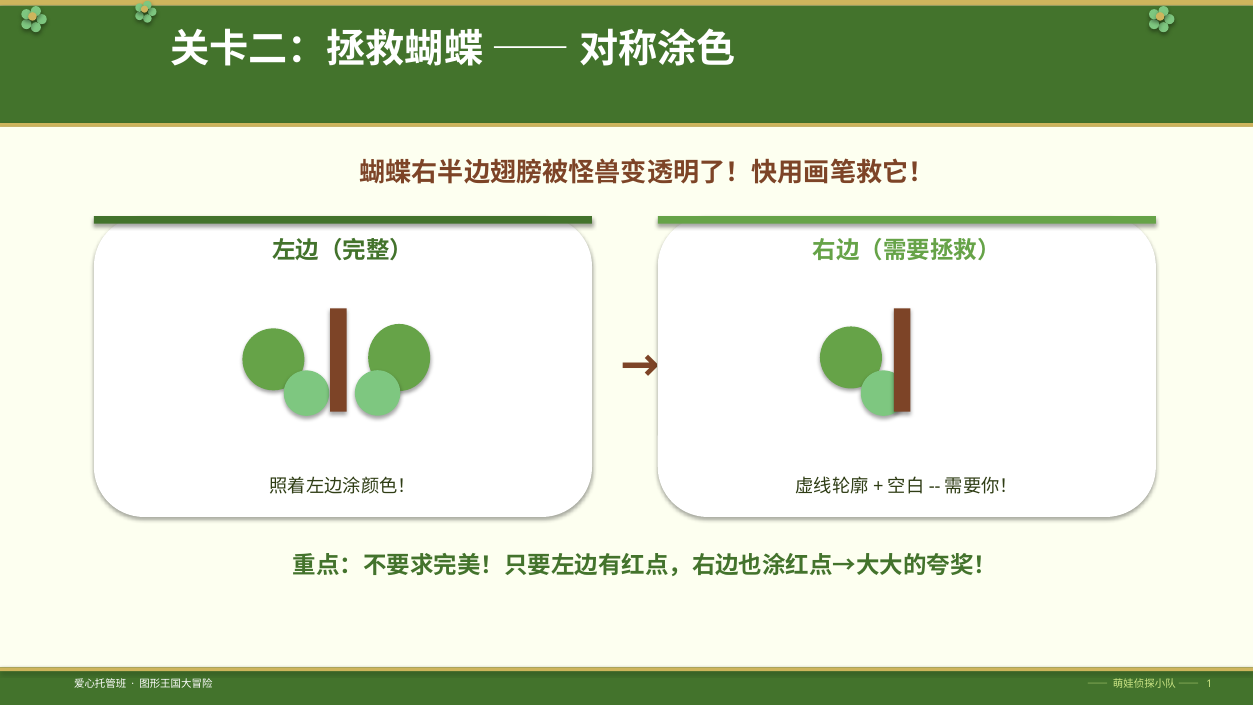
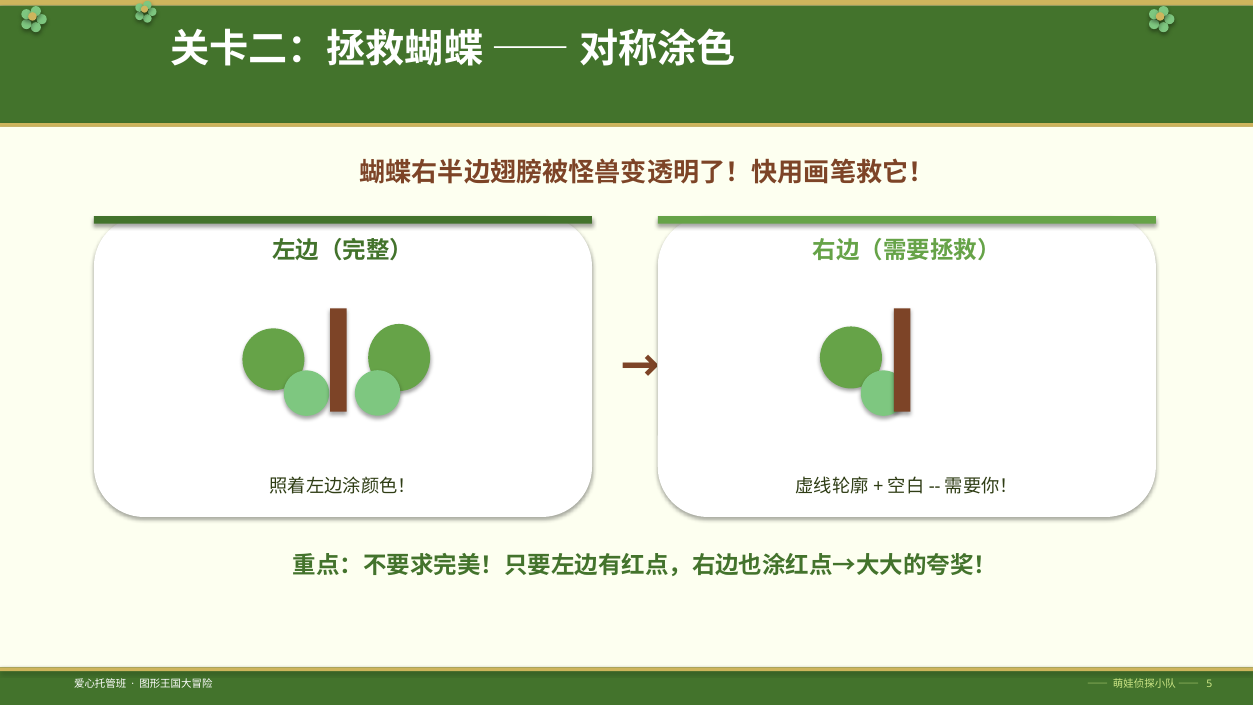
1: 1 -> 5
